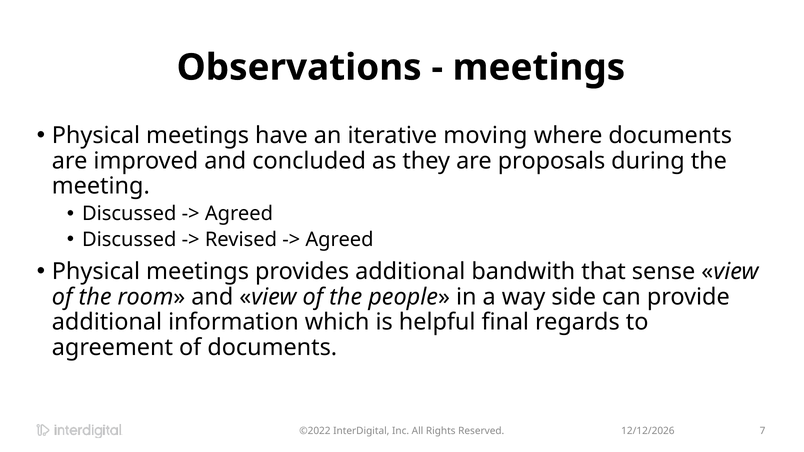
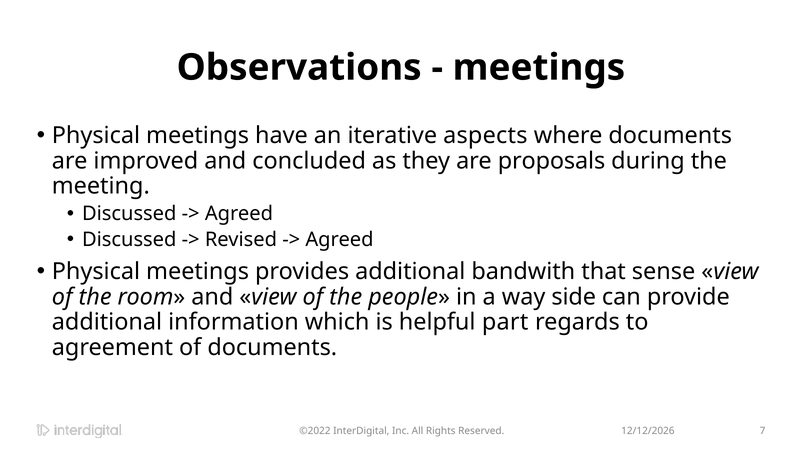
moving: moving -> aspects
final: final -> part
